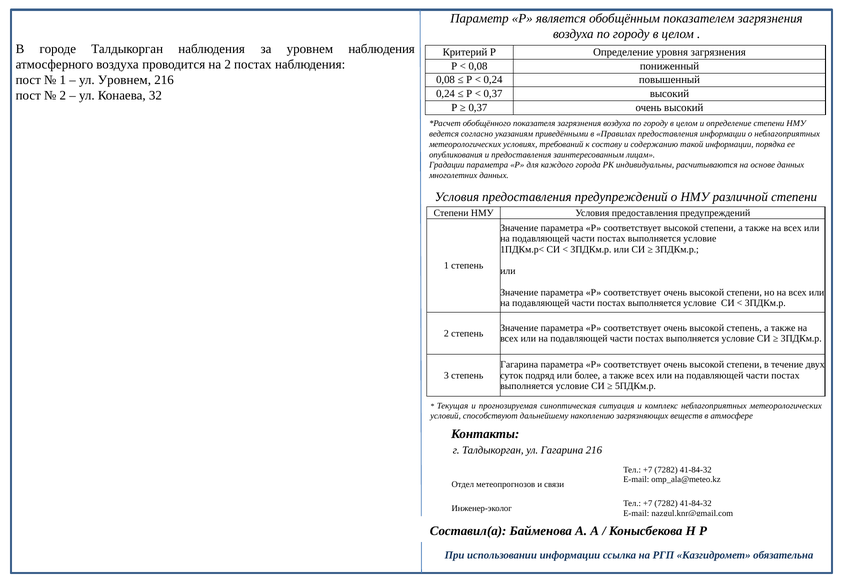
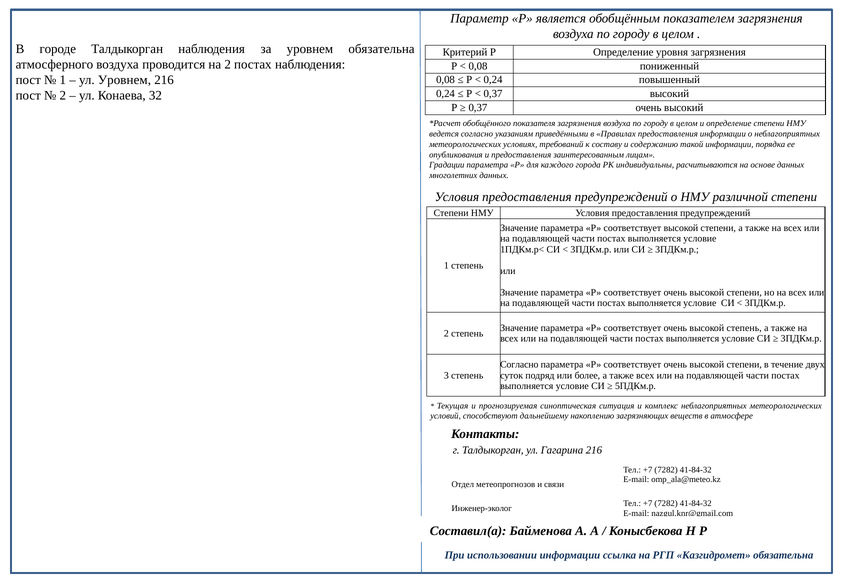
уровнем наблюдения: наблюдения -> обязательна
Гагарина at (519, 365): Гагарина -> Согласно
